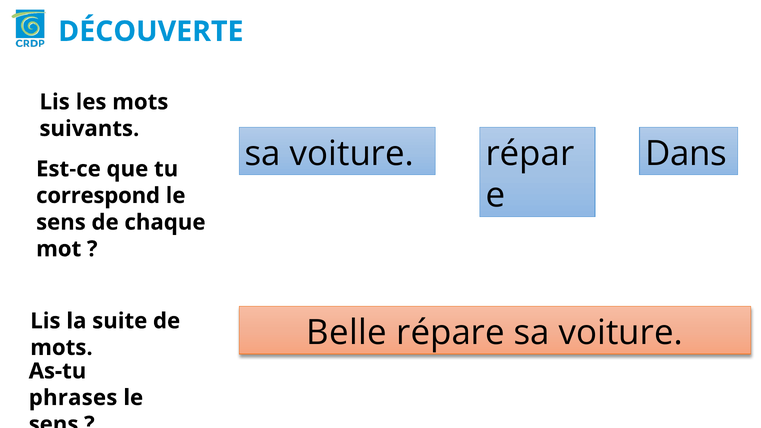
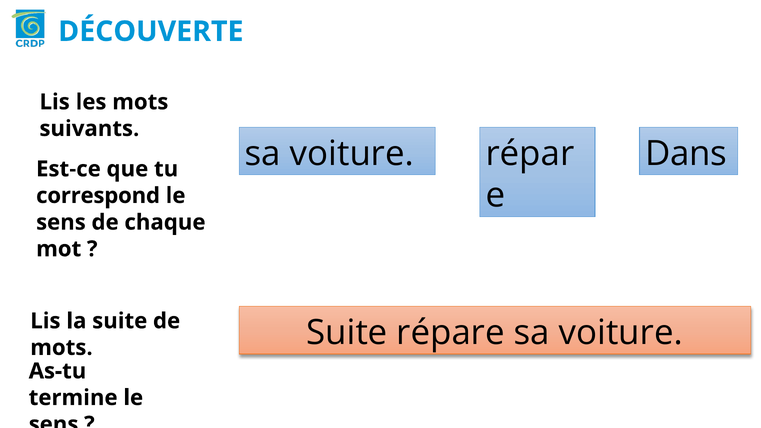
mots Belle: Belle -> Suite
phrases: phrases -> termine
